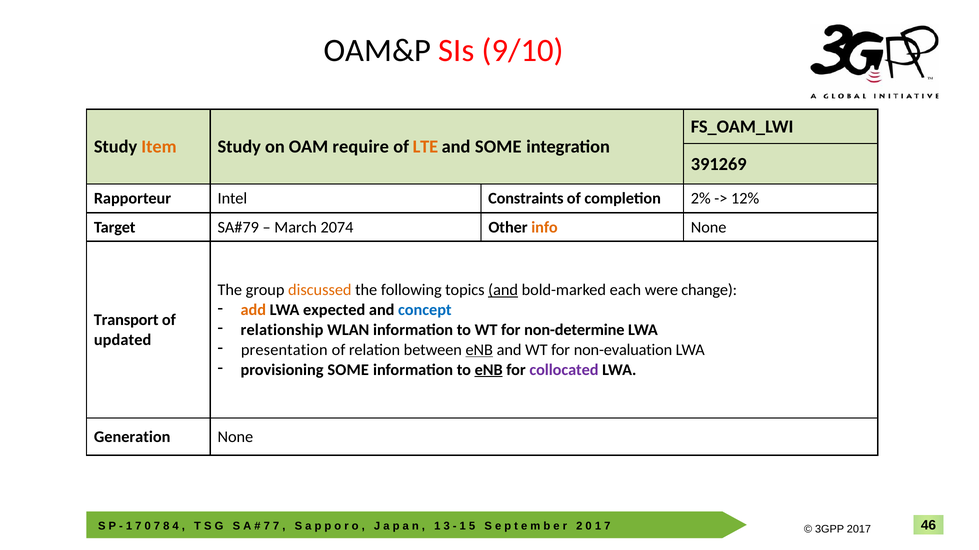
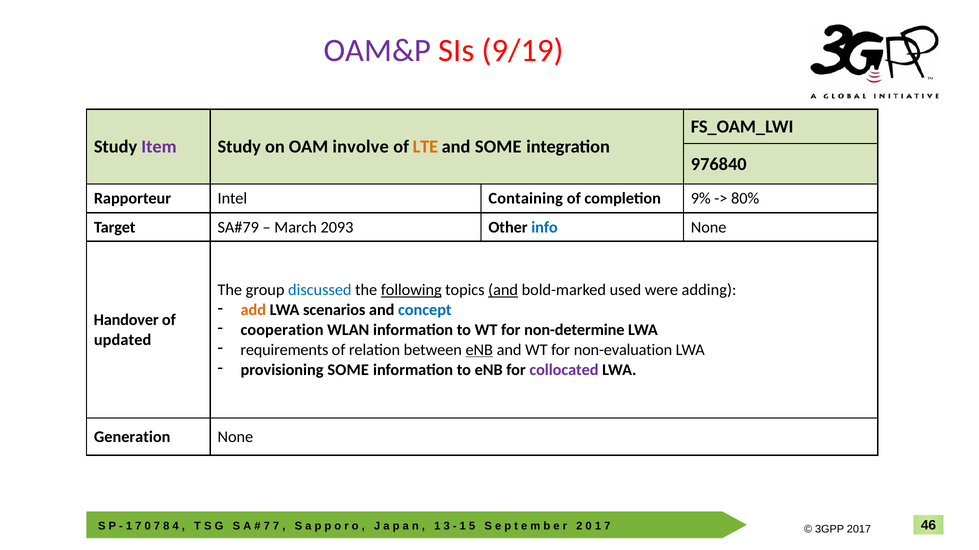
OAM&P colour: black -> purple
9/10: 9/10 -> 9/19
Item colour: orange -> purple
require: require -> involve
391269: 391269 -> 976840
Constraints: Constraints -> Containing
2%: 2% -> 9%
12%: 12% -> 80%
2074: 2074 -> 2093
info colour: orange -> blue
discussed colour: orange -> blue
following underline: none -> present
each: each -> used
change: change -> adding
expected: expected -> scenarios
Transport: Transport -> Handover
relationship: relationship -> cooperation
presentation: presentation -> requirements
eNB at (489, 370) underline: present -> none
